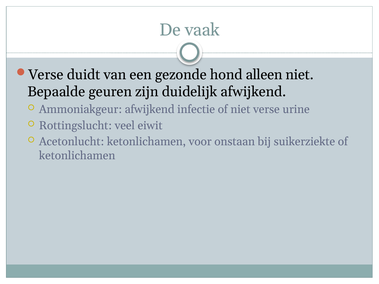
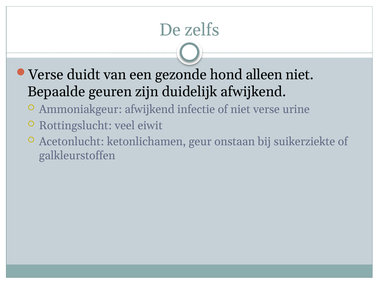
vaak: vaak -> zelfs
voor: voor -> geur
ketonlichamen at (77, 156): ketonlichamen -> galkleurstoffen
